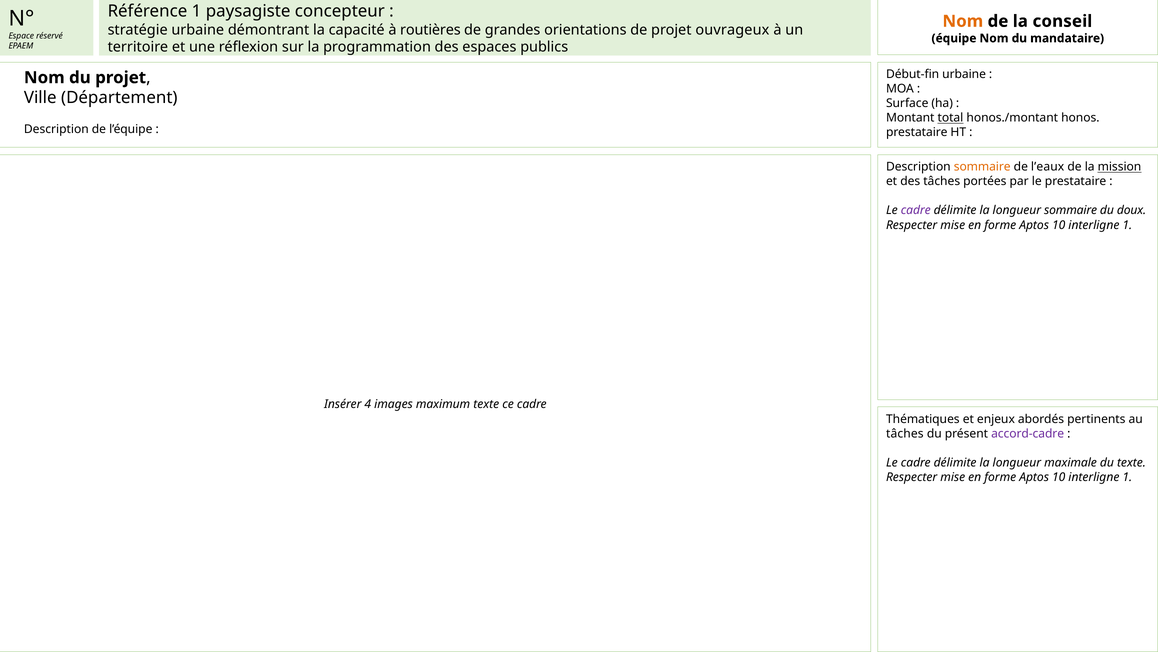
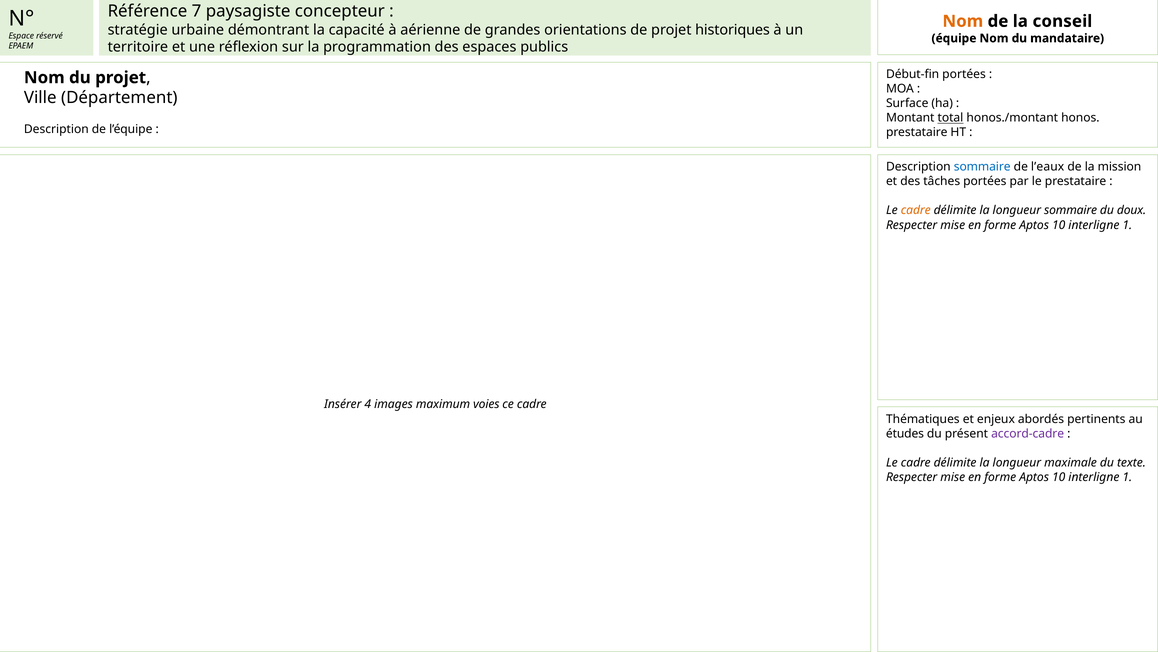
Référence 1: 1 -> 7
routières: routières -> aérienne
ouvrageux: ouvrageux -> historiques
Début-fin urbaine: urbaine -> portées
sommaire at (982, 167) colour: orange -> blue
mission underline: present -> none
cadre at (916, 210) colour: purple -> orange
maximum texte: texte -> voies
tâches at (905, 433): tâches -> études
